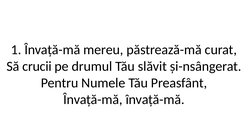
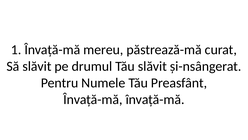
Să crucii: crucii -> slăvit
